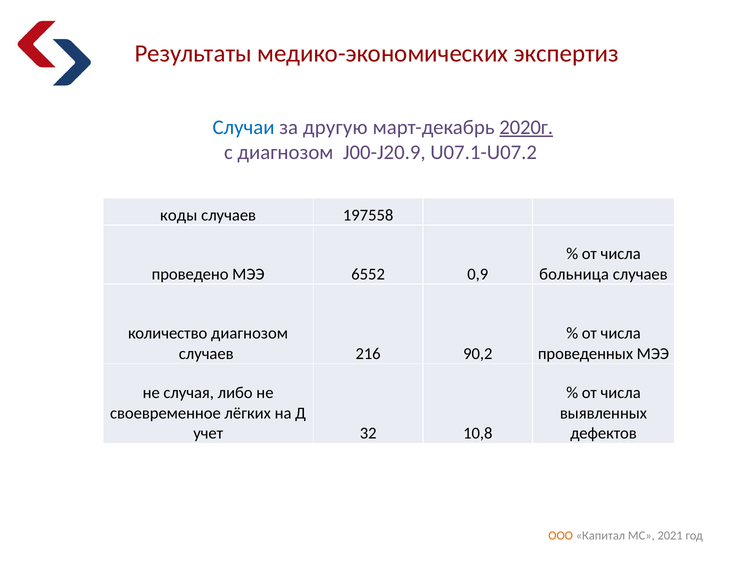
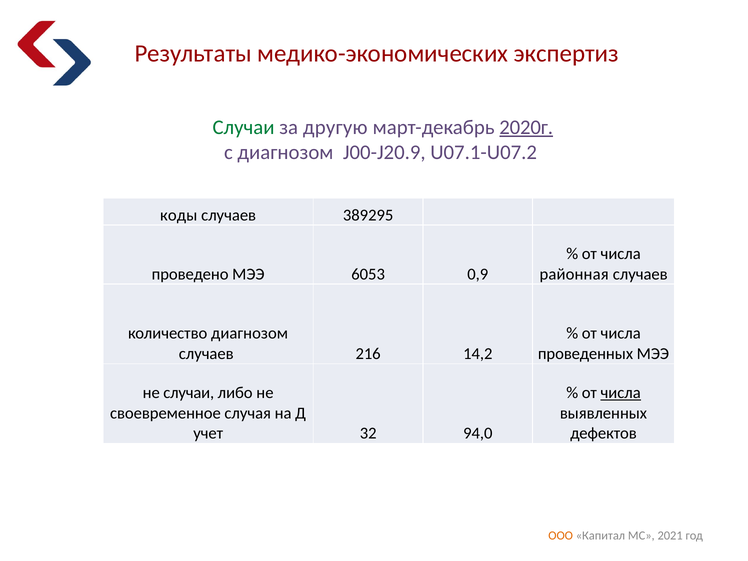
Случаи at (244, 127) colour: blue -> green
197558: 197558 -> 389295
6552: 6552 -> 6053
больница: больница -> районная
90,2: 90,2 -> 14,2
не случая: случая -> случаи
числа at (621, 393) underline: none -> present
лёгких: лёгких -> случая
10,8: 10,8 -> 94,0
